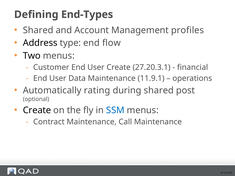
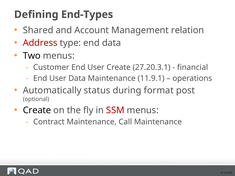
profiles: profiles -> relation
Address colour: black -> red
end flow: flow -> data
rating: rating -> status
during shared: shared -> format
SSM colour: blue -> red
